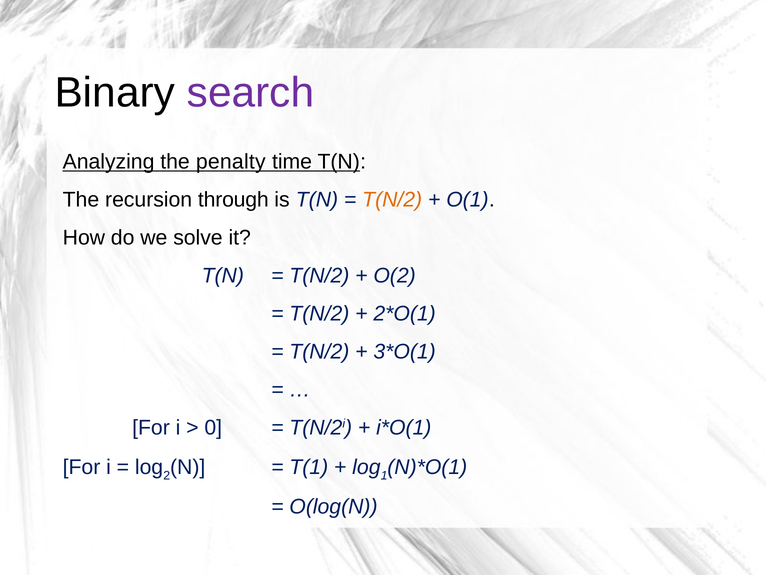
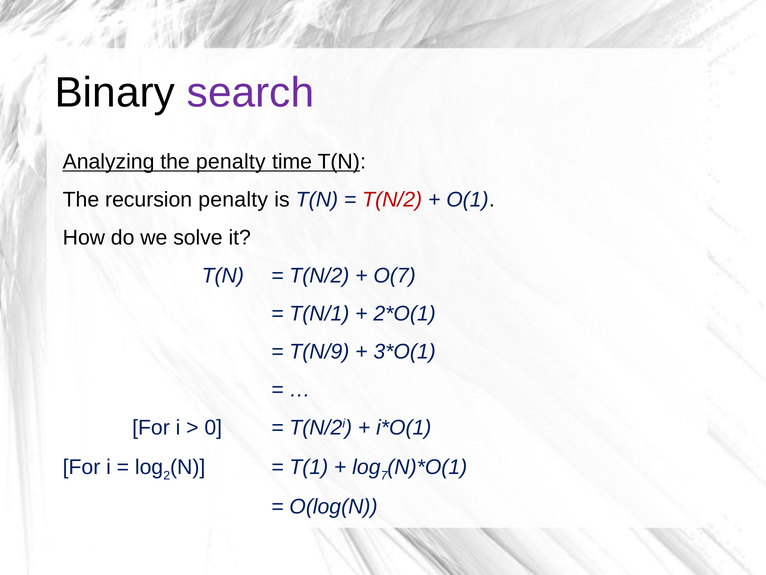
recursion through: through -> penalty
T(N/2 at (392, 199) colour: orange -> red
O(2: O(2 -> O(7
T(N/2 at (319, 313): T(N/2 -> T(N/1
T(N/2 at (319, 351): T(N/2 -> T(N/9
1: 1 -> 7
